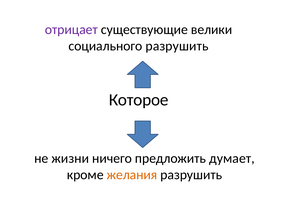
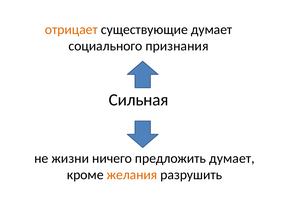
отрицает colour: purple -> orange
существующие велики: велики -> думает
социального разрушить: разрушить -> признания
Которое: Которое -> Сильная
